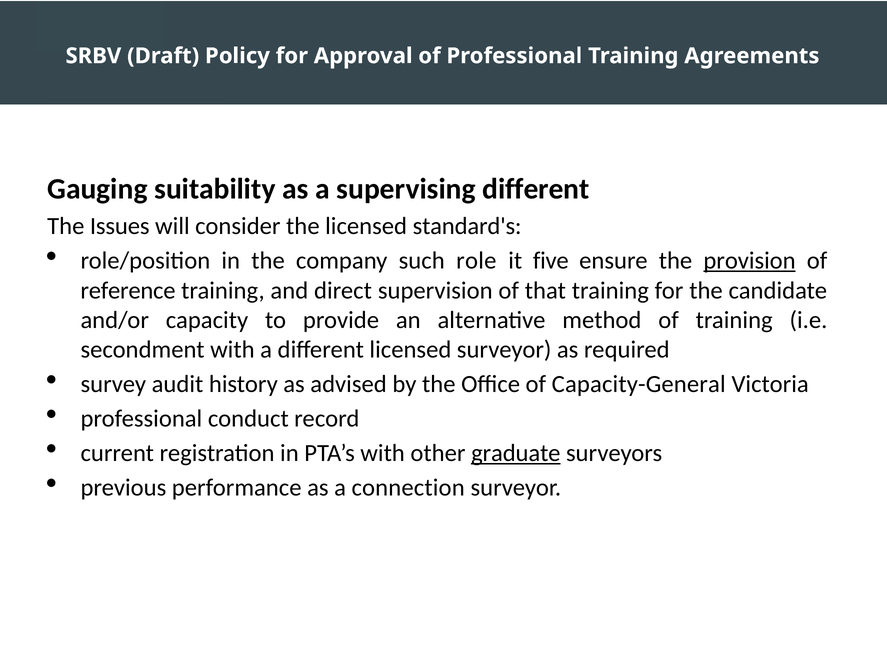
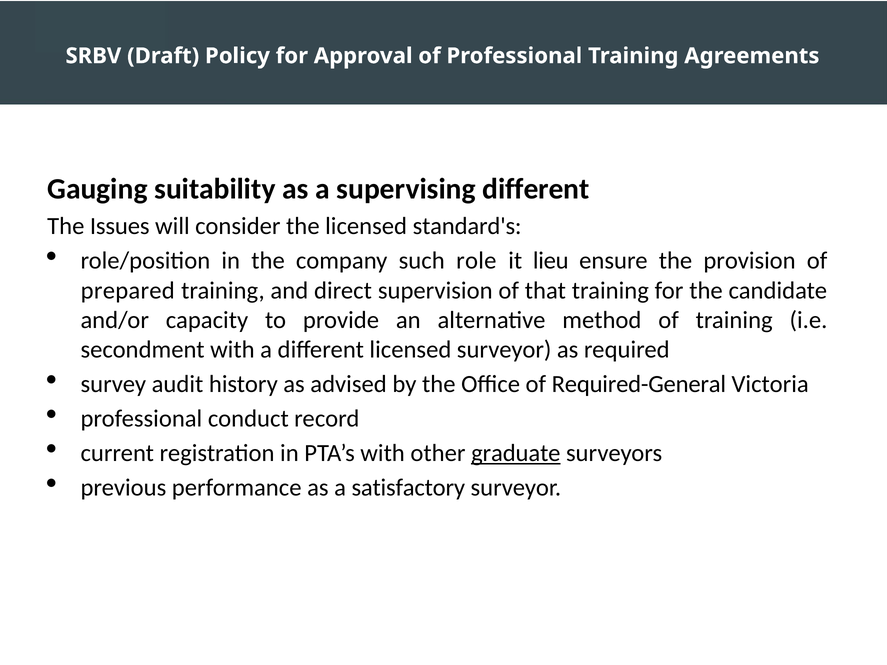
five: five -> lieu
provision underline: present -> none
reference: reference -> prepared
Capacity-General: Capacity-General -> Required-General
connection: connection -> satisfactory
